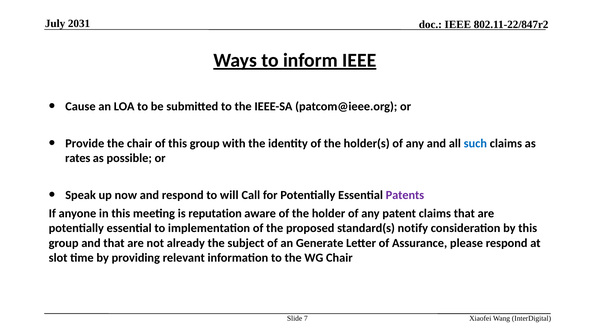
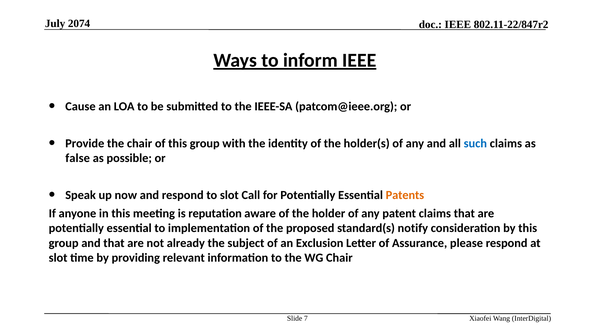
2031: 2031 -> 2074
rates: rates -> false
to will: will -> slot
Patents colour: purple -> orange
Generate: Generate -> Exclusion
